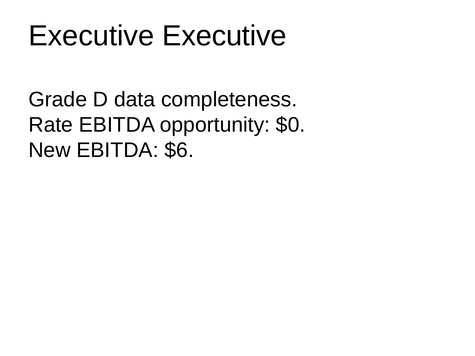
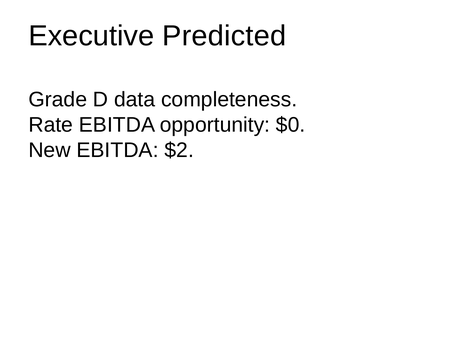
Executive Executive: Executive -> Predicted
$6: $6 -> $2
